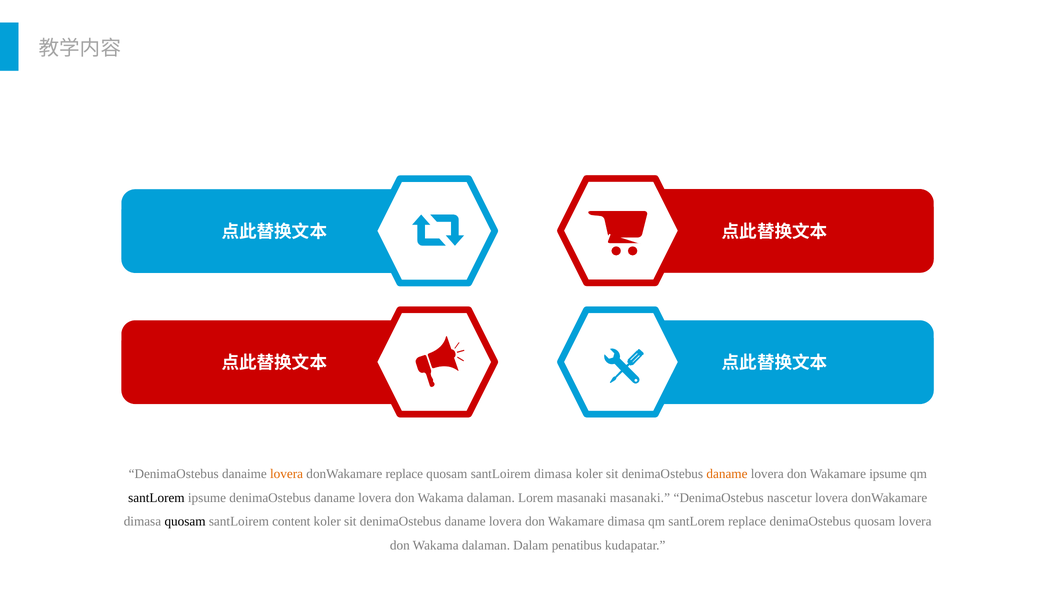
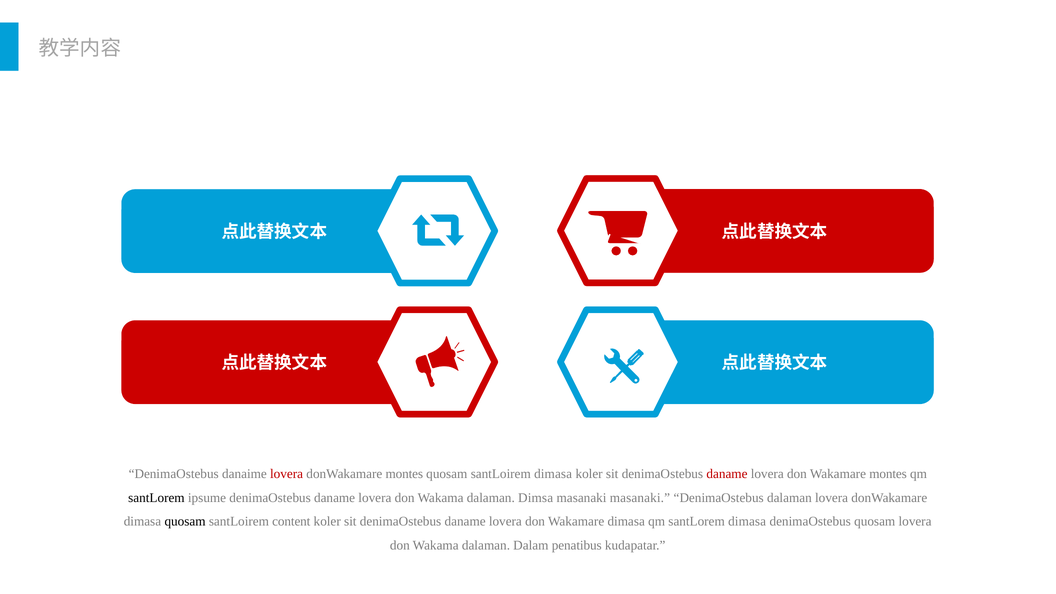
lovera at (287, 474) colour: orange -> red
donWakamare replace: replace -> montes
daname at (727, 474) colour: orange -> red
Wakamare ipsume: ipsume -> montes
Lorem: Lorem -> Dimsa
DenimaOstebus nascetur: nascetur -> dalaman
santLorem replace: replace -> dimasa
